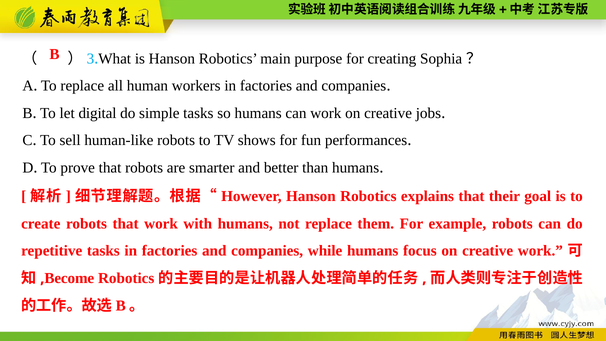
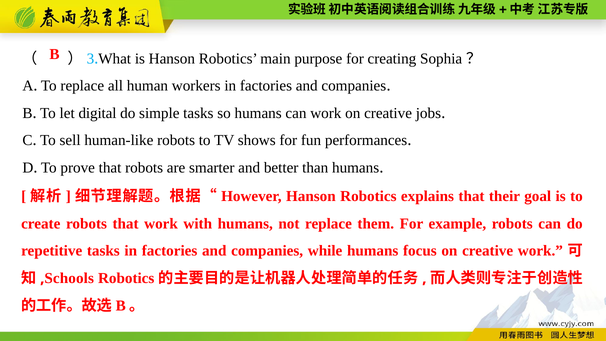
Become: Become -> Schools
